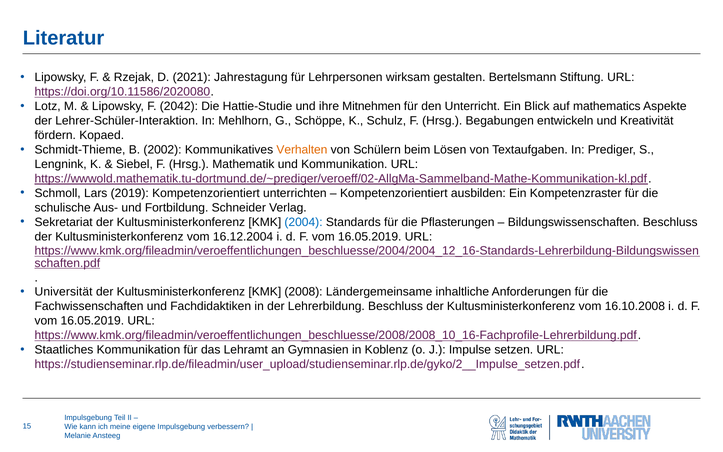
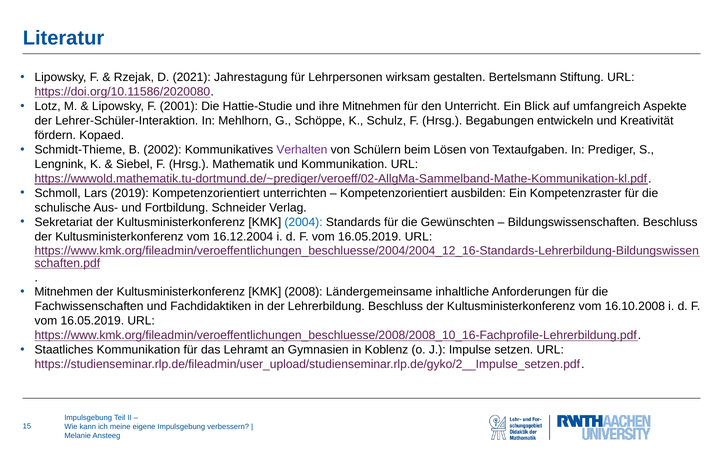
2042: 2042 -> 2001
mathematics: mathematics -> umfangreich
Verhalten colour: orange -> purple
Pflasterungen: Pflasterungen -> Gewünschten
Universität at (64, 292): Universität -> Mitnehmen
